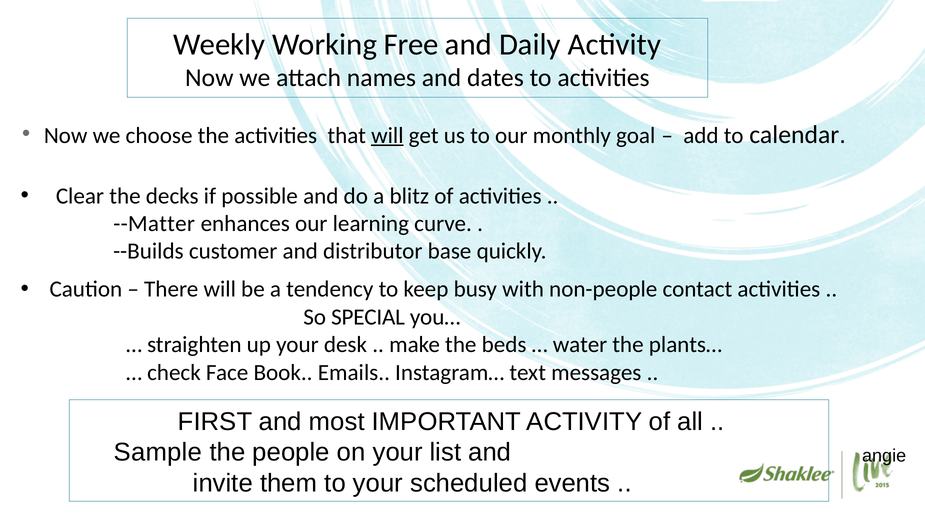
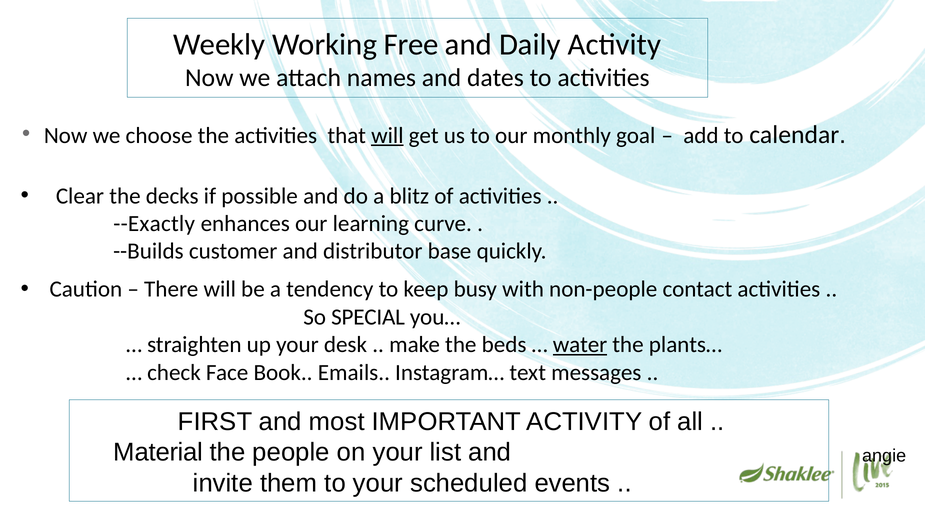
--Matter: --Matter -> --Exactly
water underline: none -> present
Sample: Sample -> Material
